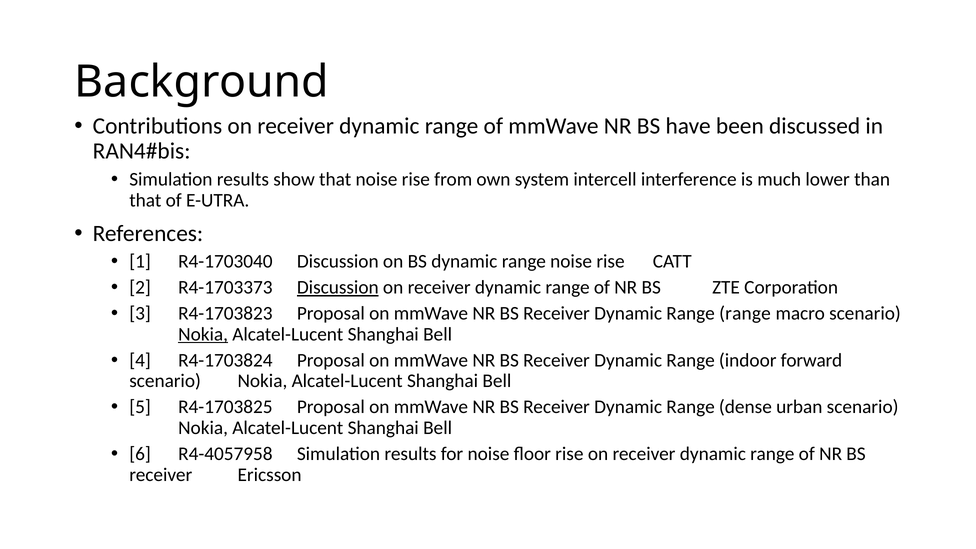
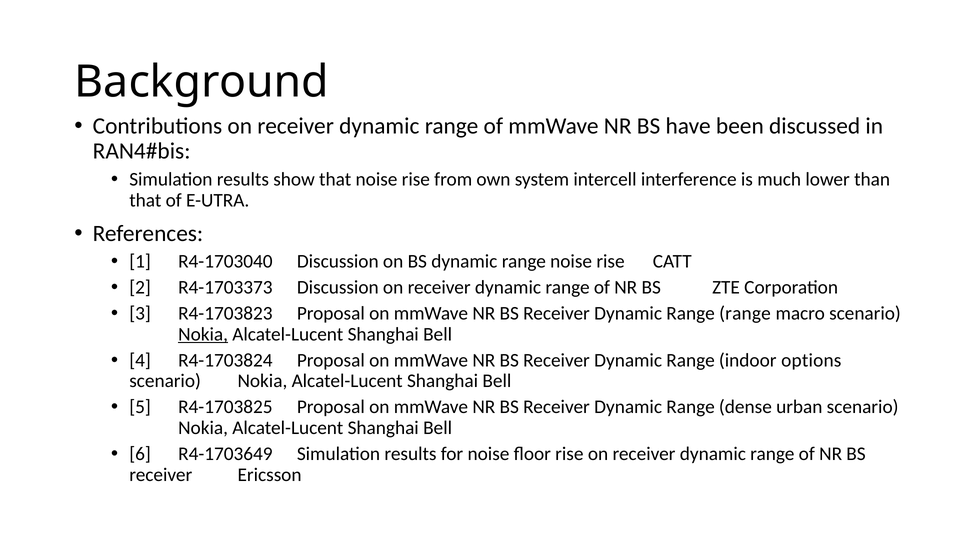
Discussion at (338, 287) underline: present -> none
forward: forward -> options
R4-4057958: R4-4057958 -> R4-1703649
